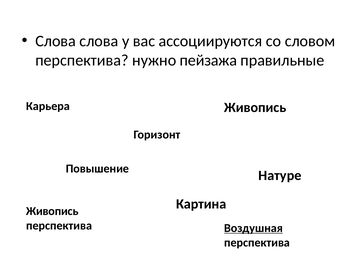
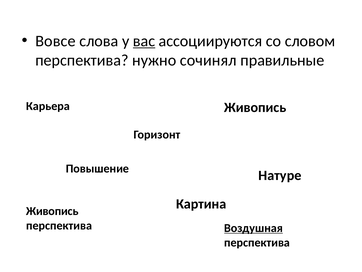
Слова at (56, 41): Слова -> Вовсе
вас underline: none -> present
пейзажа: пейзажа -> сочинял
